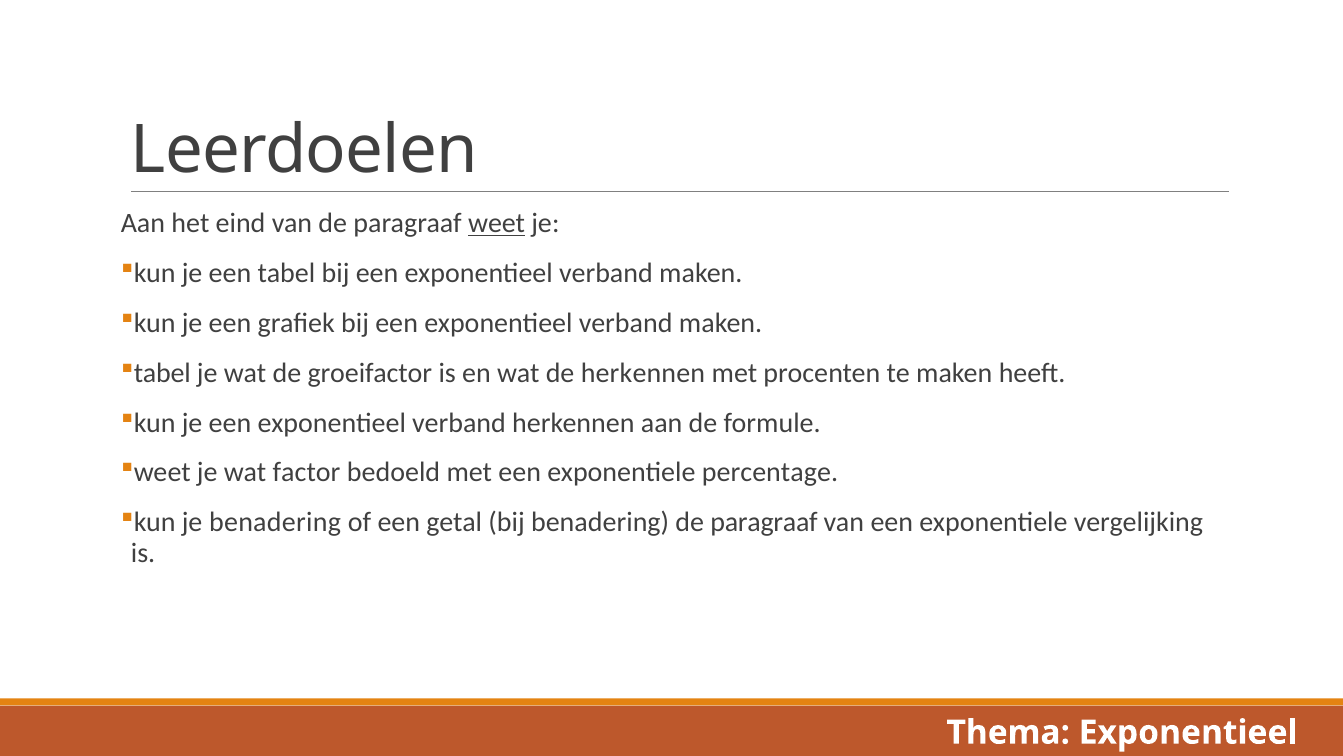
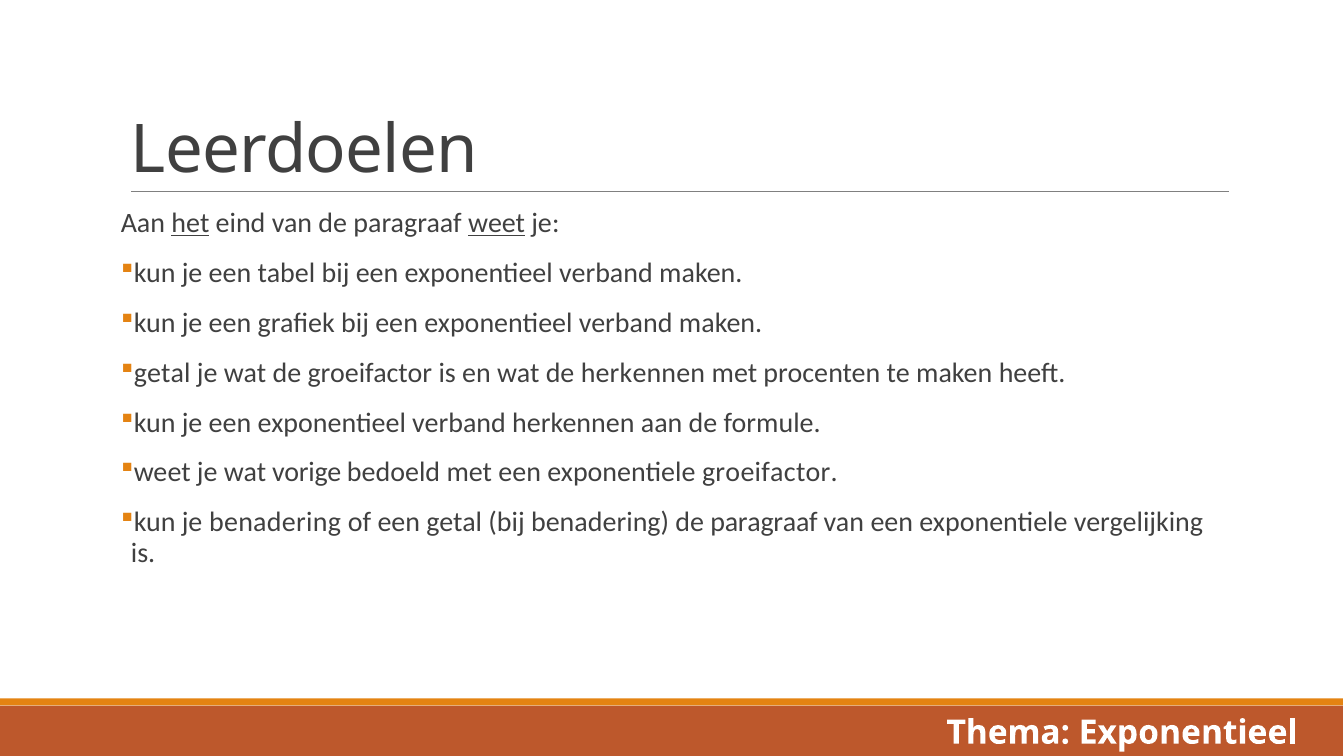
het underline: none -> present
tabel at (162, 373): tabel -> getal
factor: factor -> vorige
exponentiele percentage: percentage -> groeifactor
